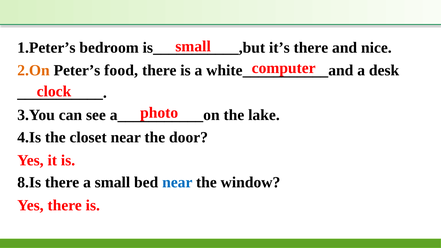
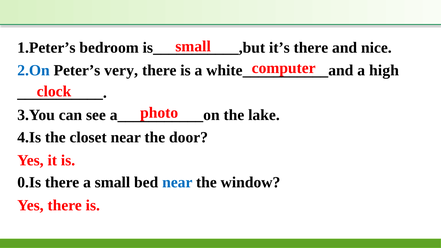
2.On colour: orange -> blue
food: food -> very
desk: desk -> high
8.Is: 8.Is -> 0.Is
